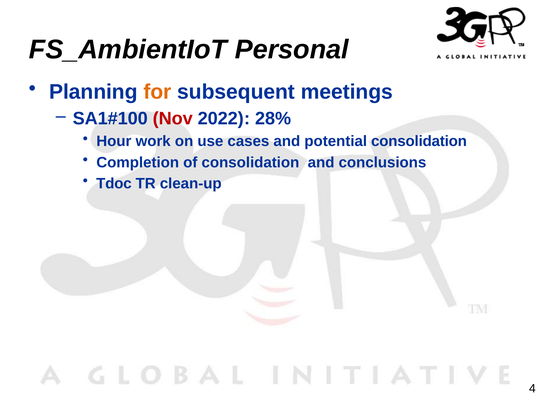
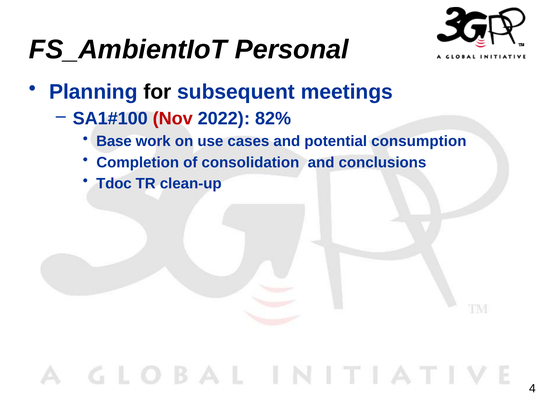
for colour: orange -> black
28%: 28% -> 82%
Hour: Hour -> Base
potential consolidation: consolidation -> consumption
